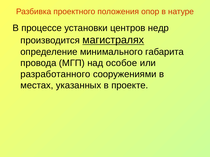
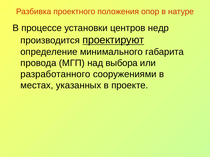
магистралях: магистралях -> проектируют
особое: особое -> выбора
